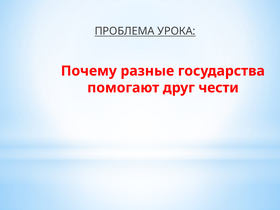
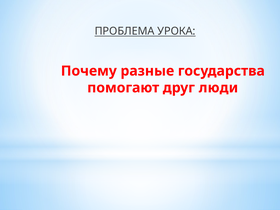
чести: чести -> люди
